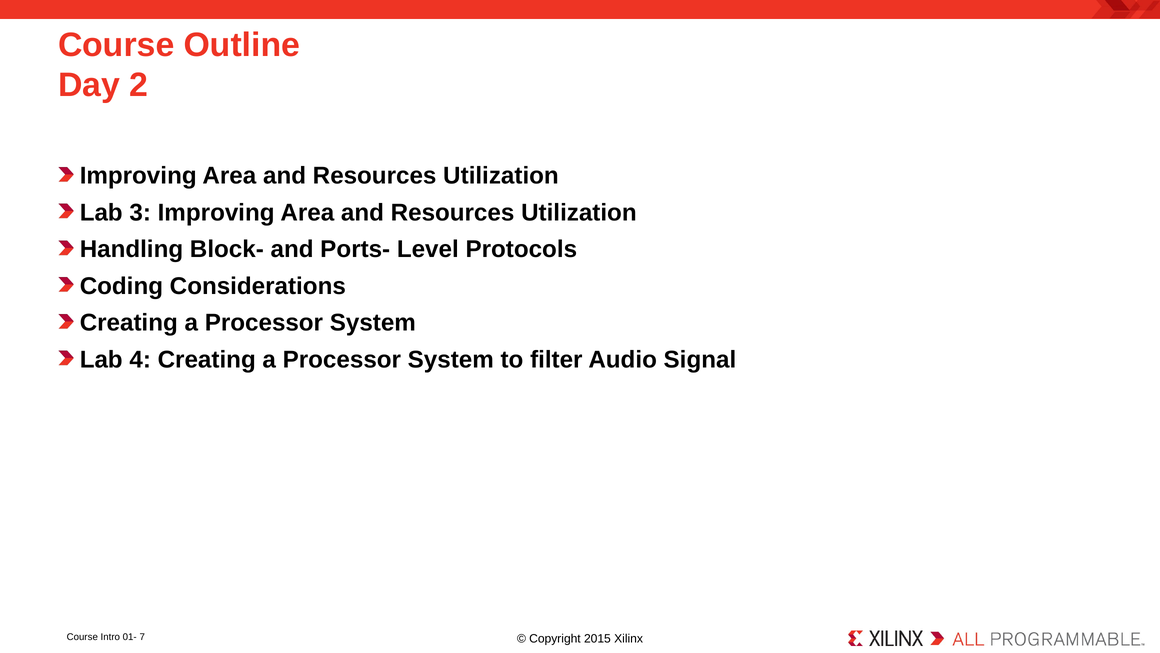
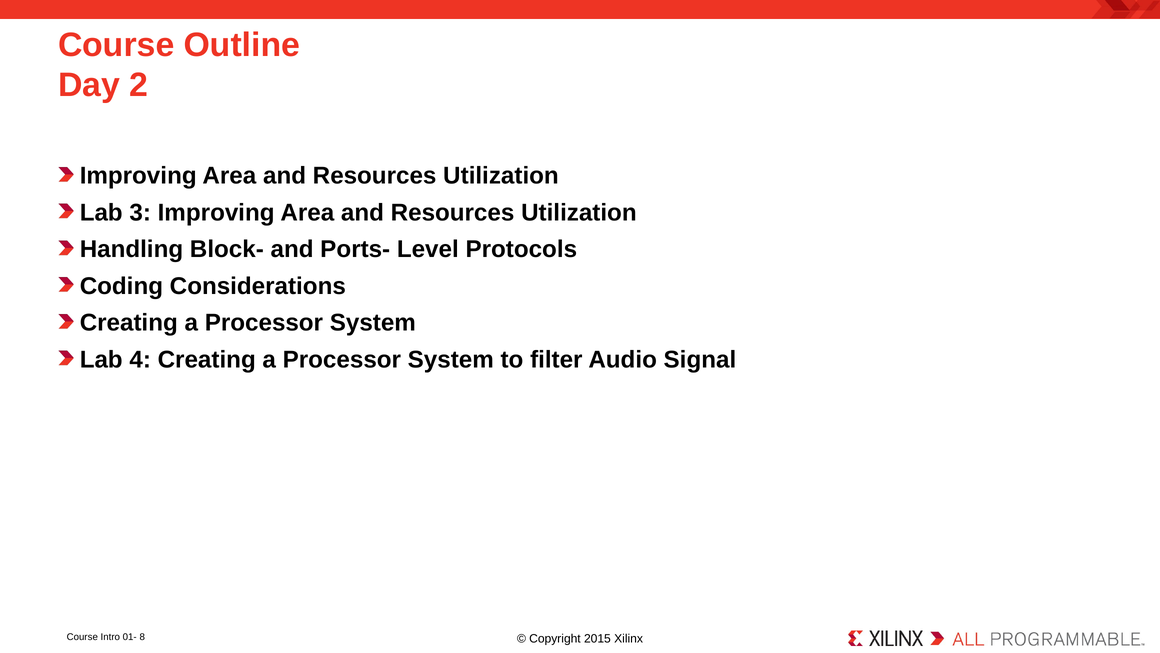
7: 7 -> 8
